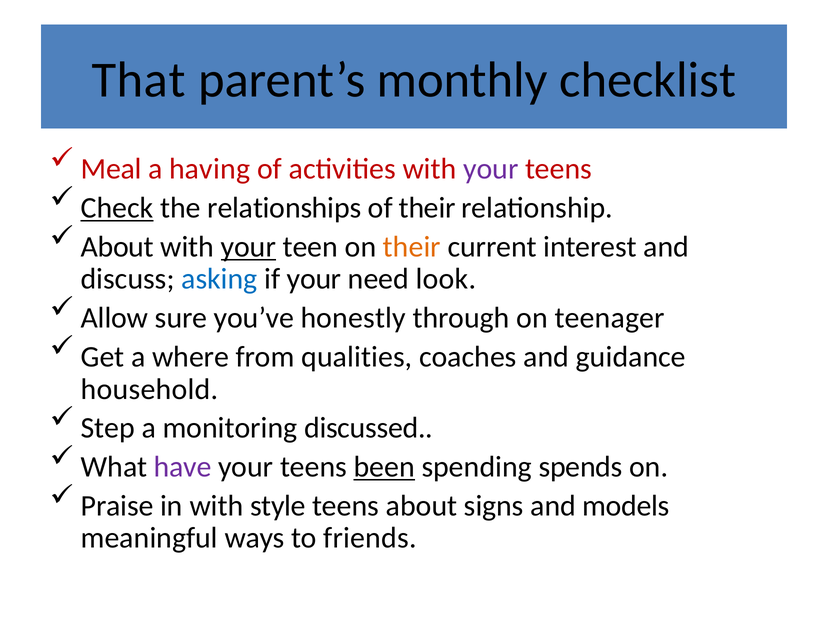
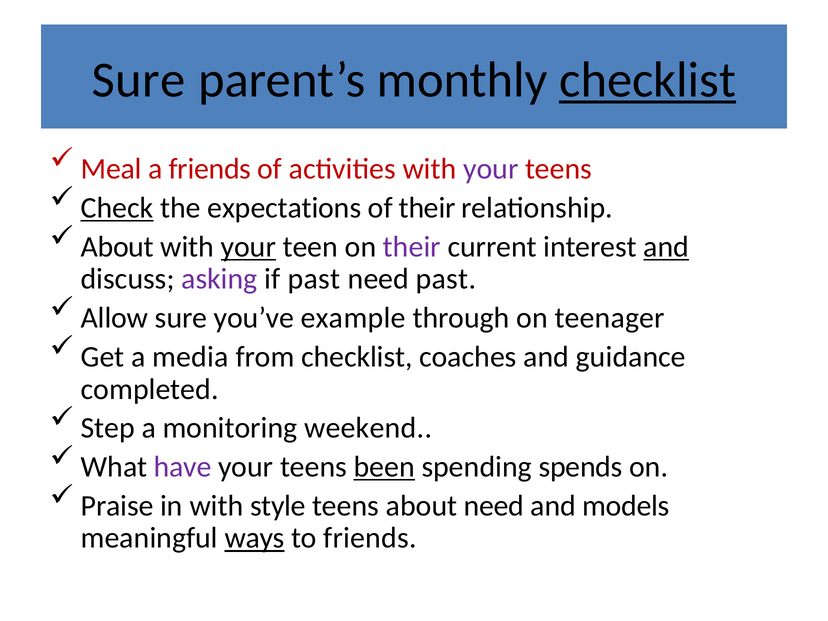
That at (139, 80): That -> Sure
checklist at (648, 80) underline: none -> present
a having: having -> friends
relationships: relationships -> expectations
their at (412, 247) colour: orange -> purple
and at (666, 247) underline: none -> present
asking colour: blue -> purple
if your: your -> past
need look: look -> past
honestly: honestly -> example
where: where -> media
from qualities: qualities -> checklist
household: household -> completed
discussed: discussed -> weekend
about signs: signs -> need
ways underline: none -> present
